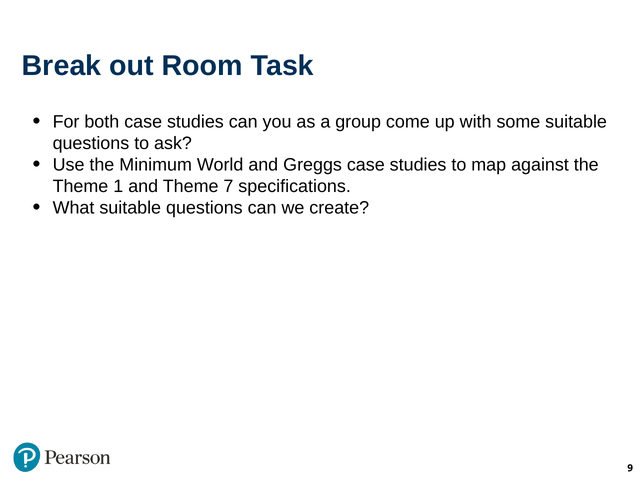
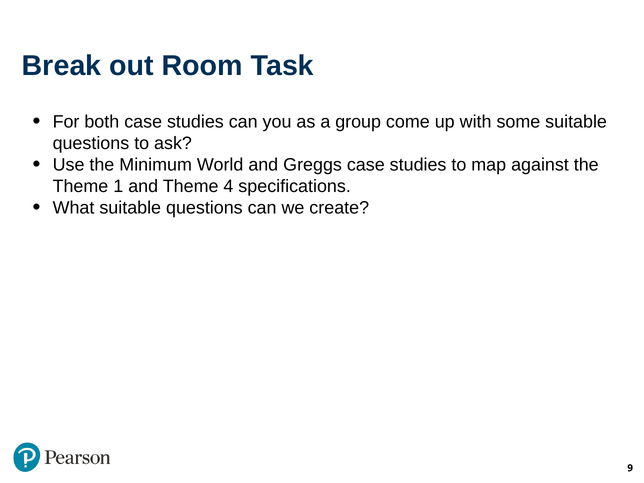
7: 7 -> 4
